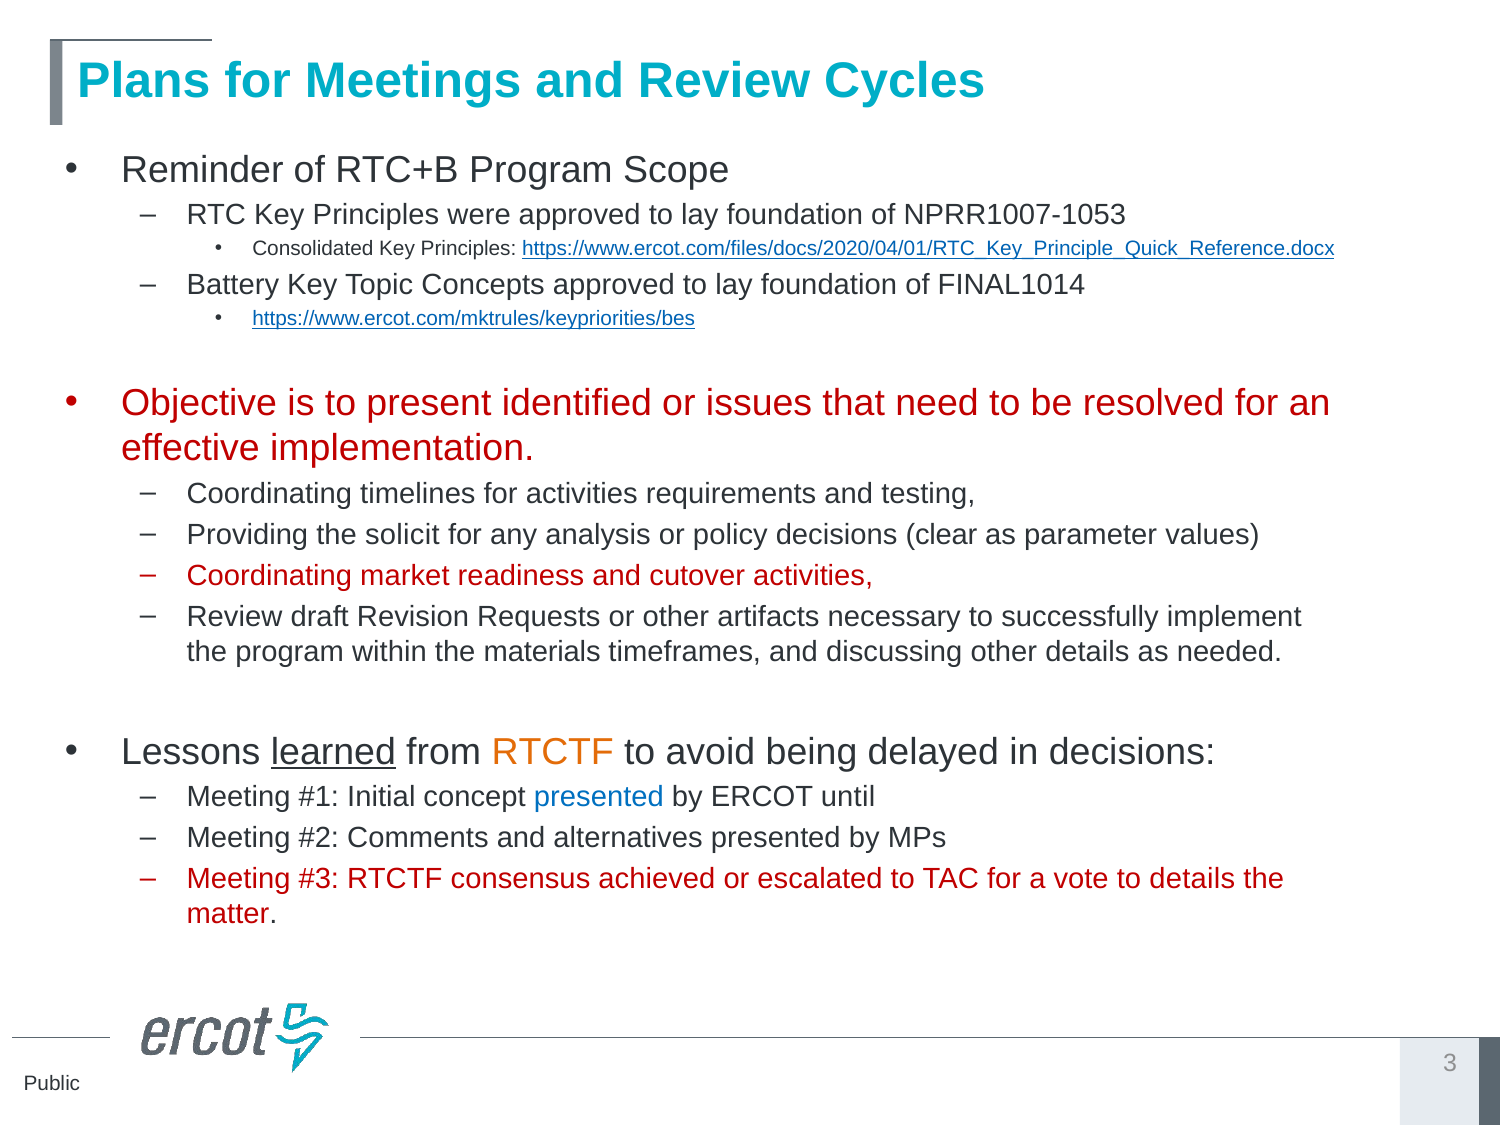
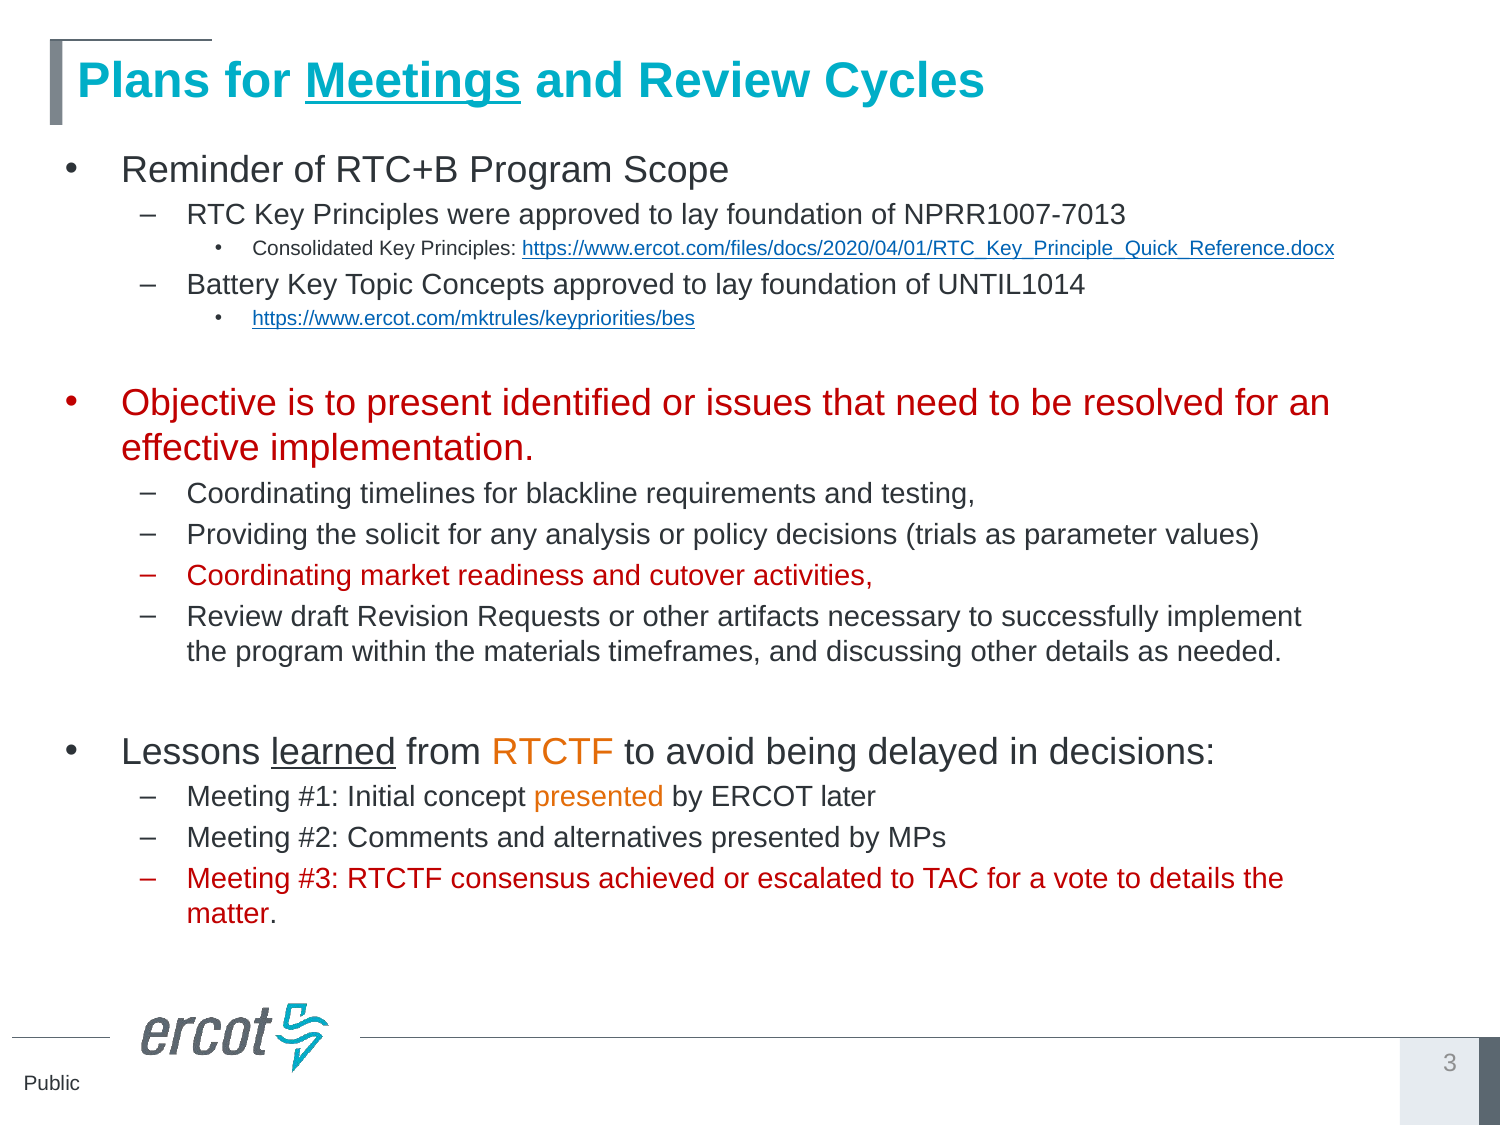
Meetings underline: none -> present
NPRR1007-1053: NPRR1007-1053 -> NPRR1007-7013
FINAL1014: FINAL1014 -> UNTIL1014
for activities: activities -> blackline
clear: clear -> trials
presented at (599, 797) colour: blue -> orange
until: until -> later
